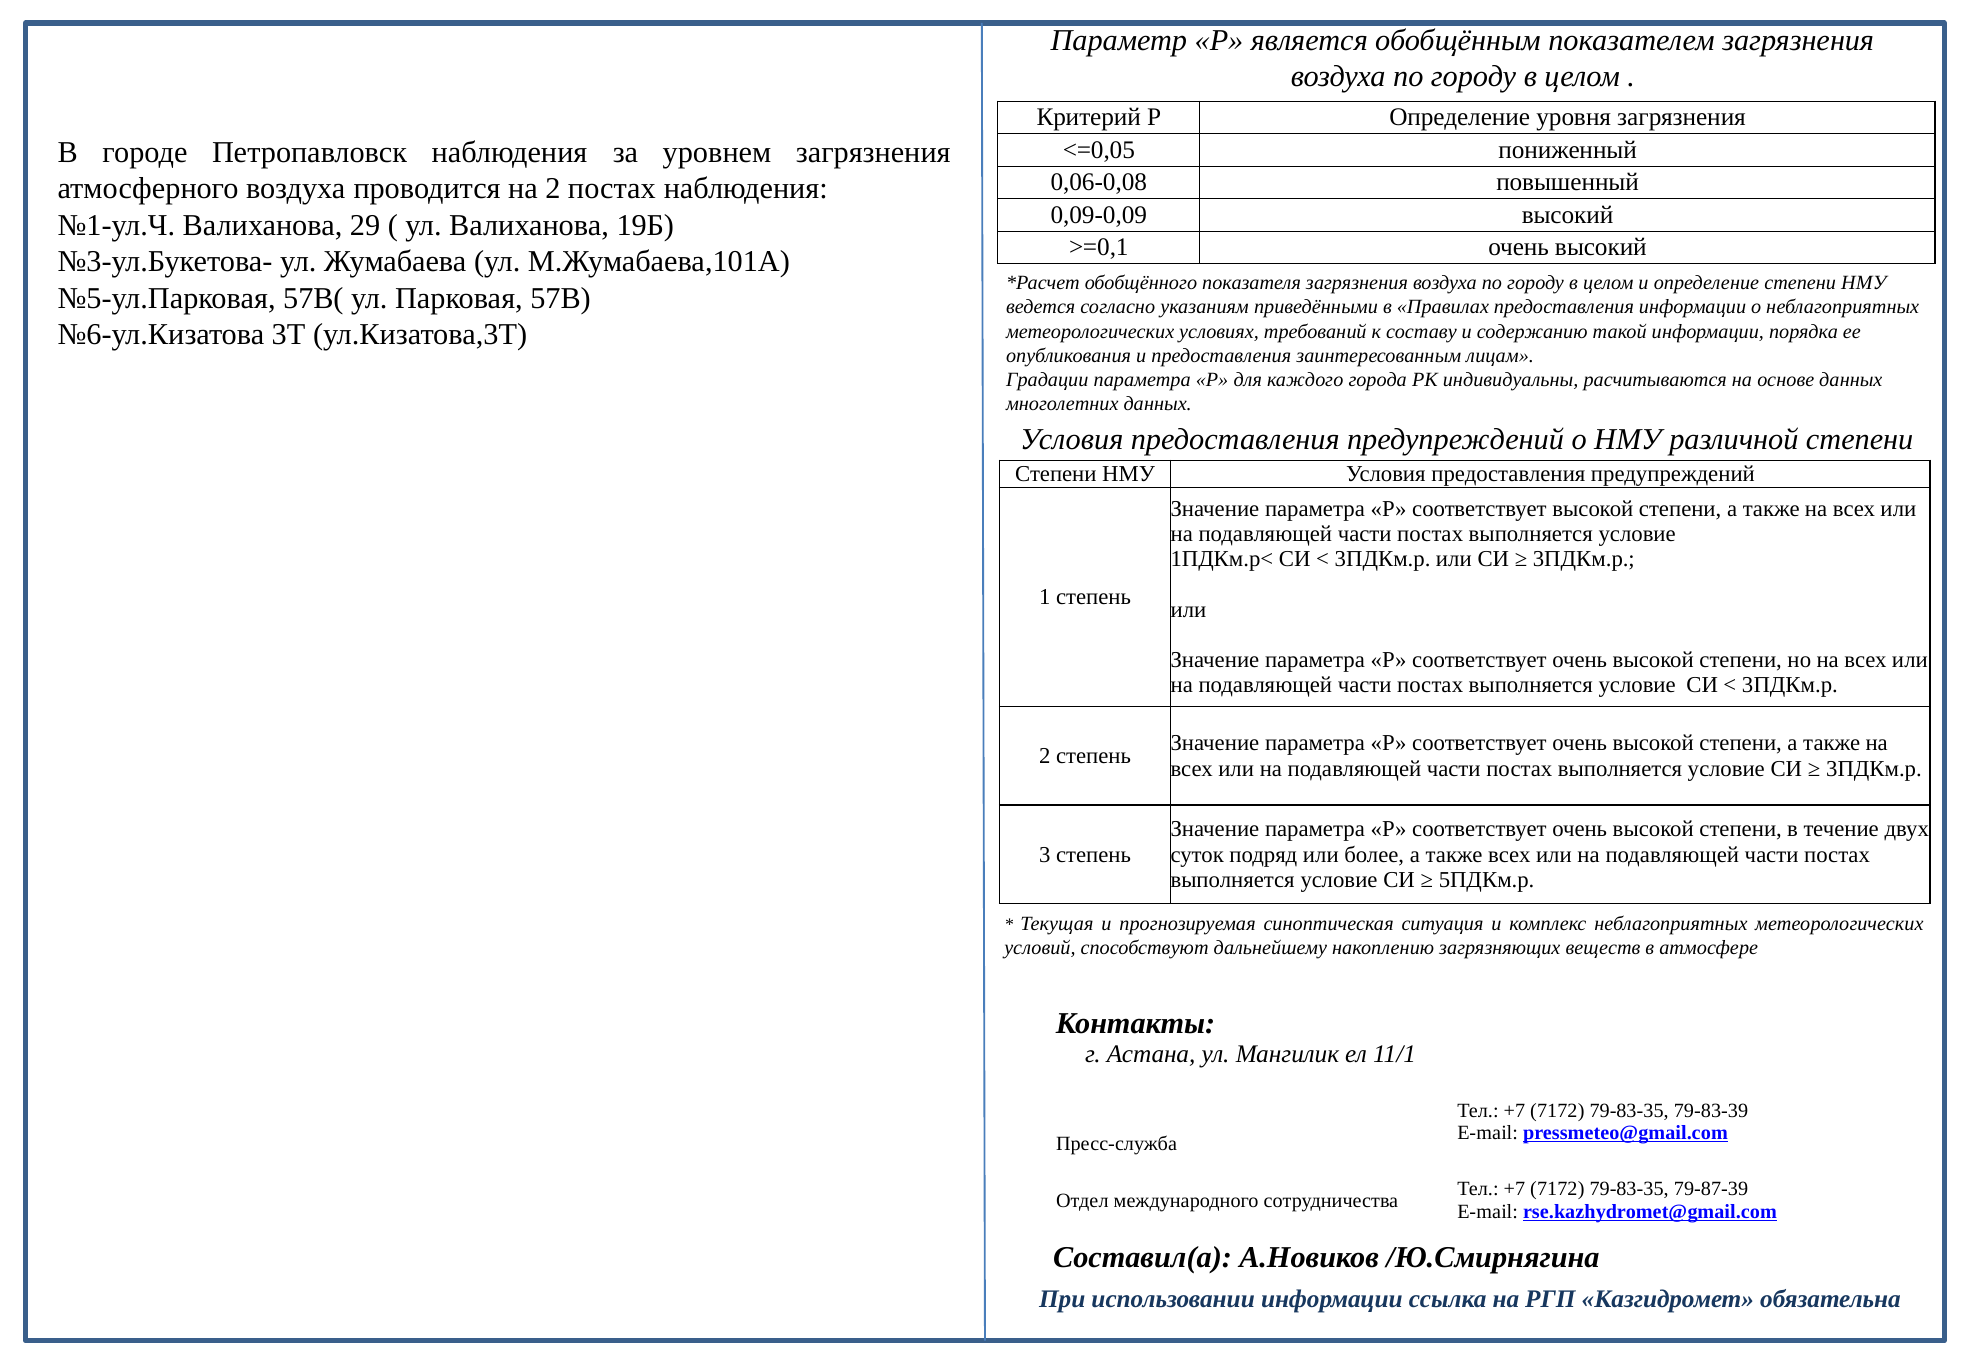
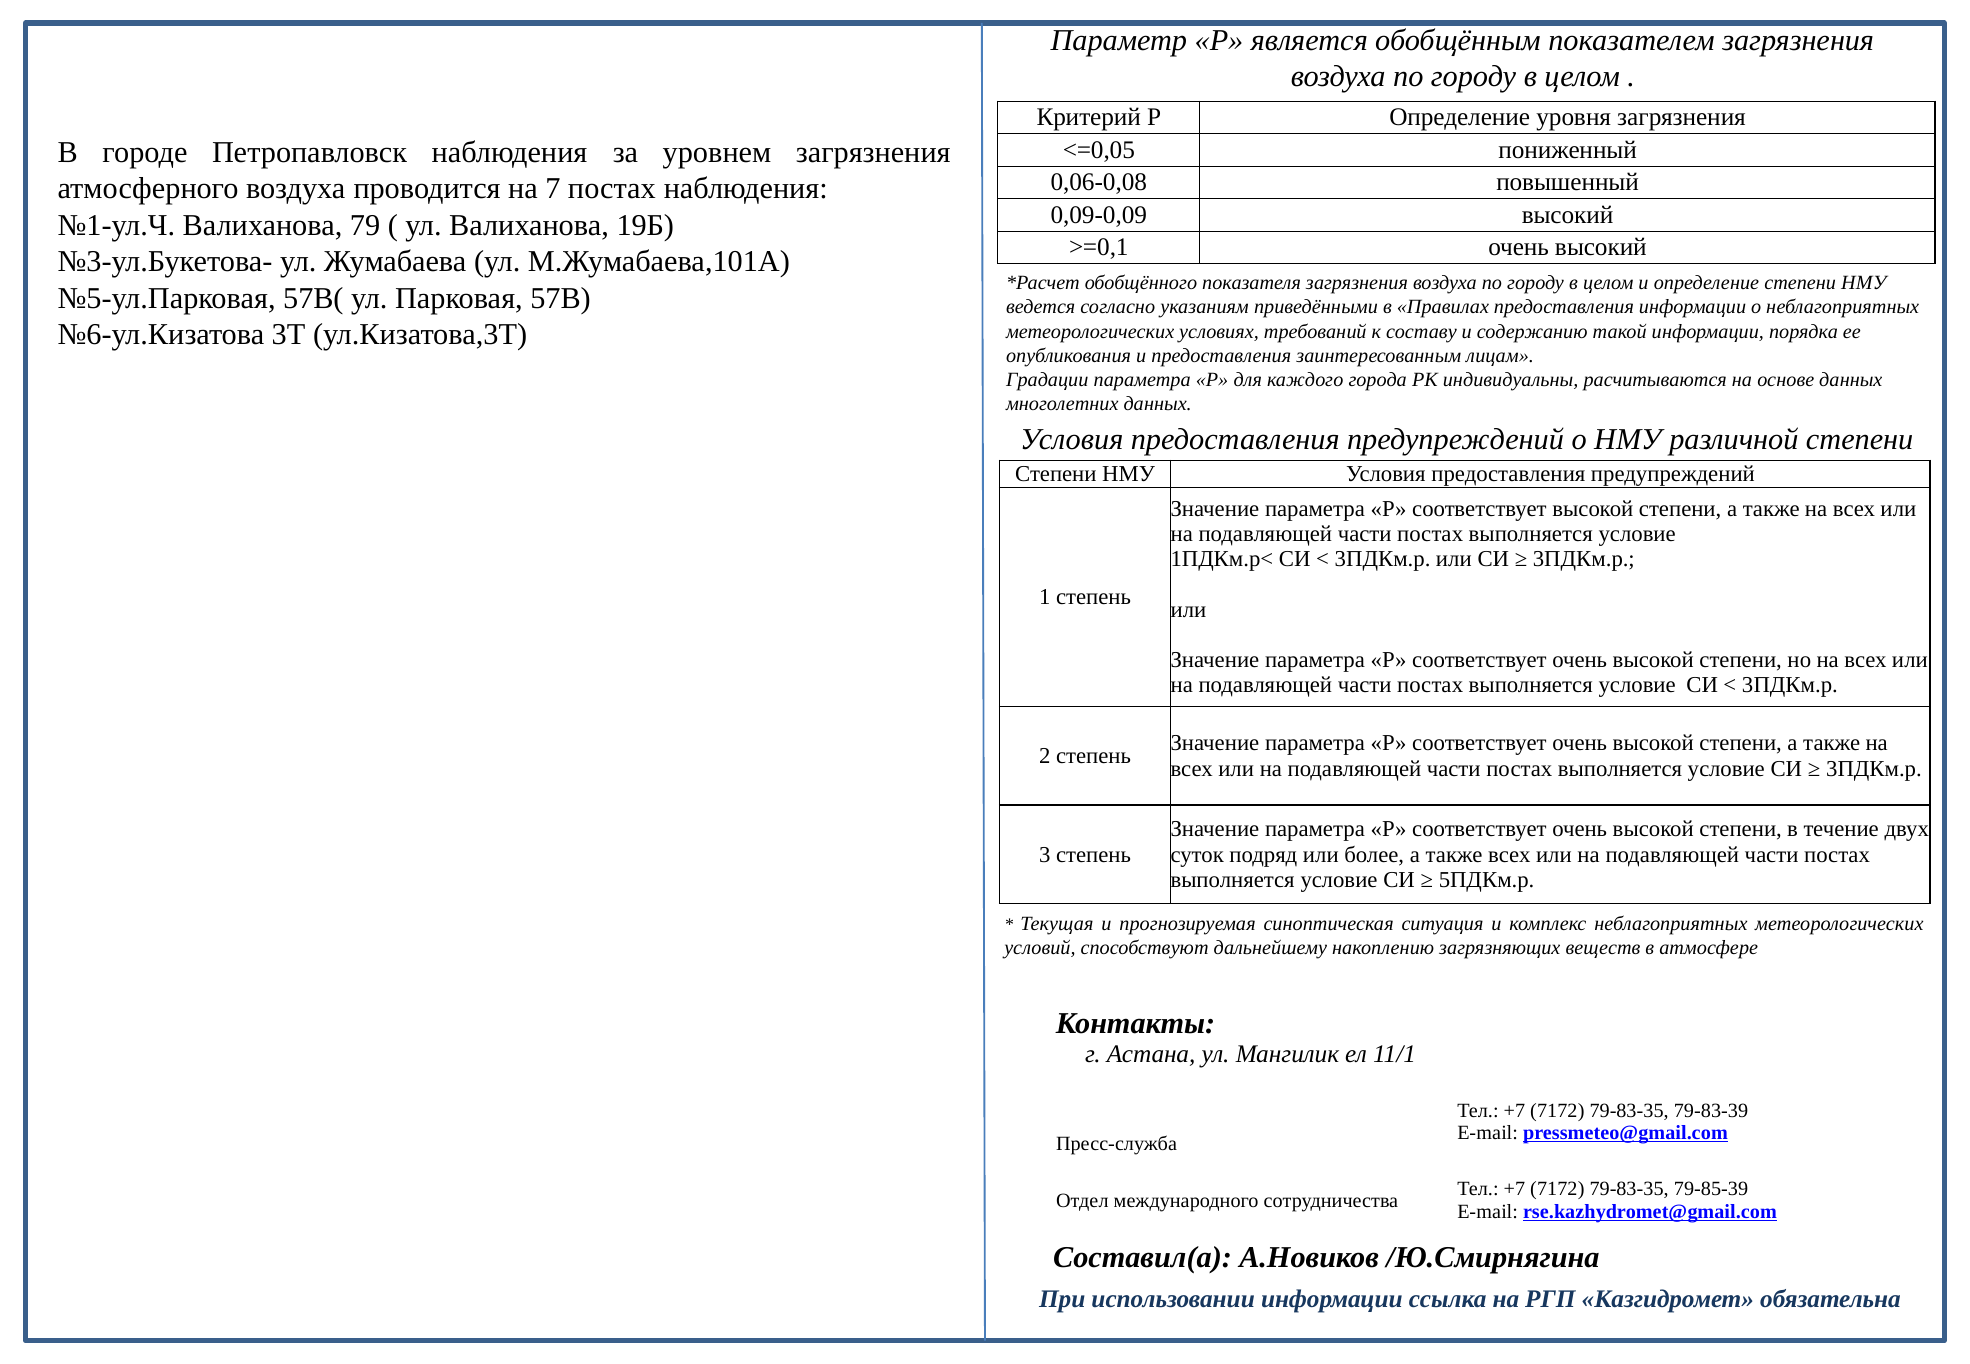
на 2: 2 -> 7
29: 29 -> 79
79-87-39: 79-87-39 -> 79-85-39
